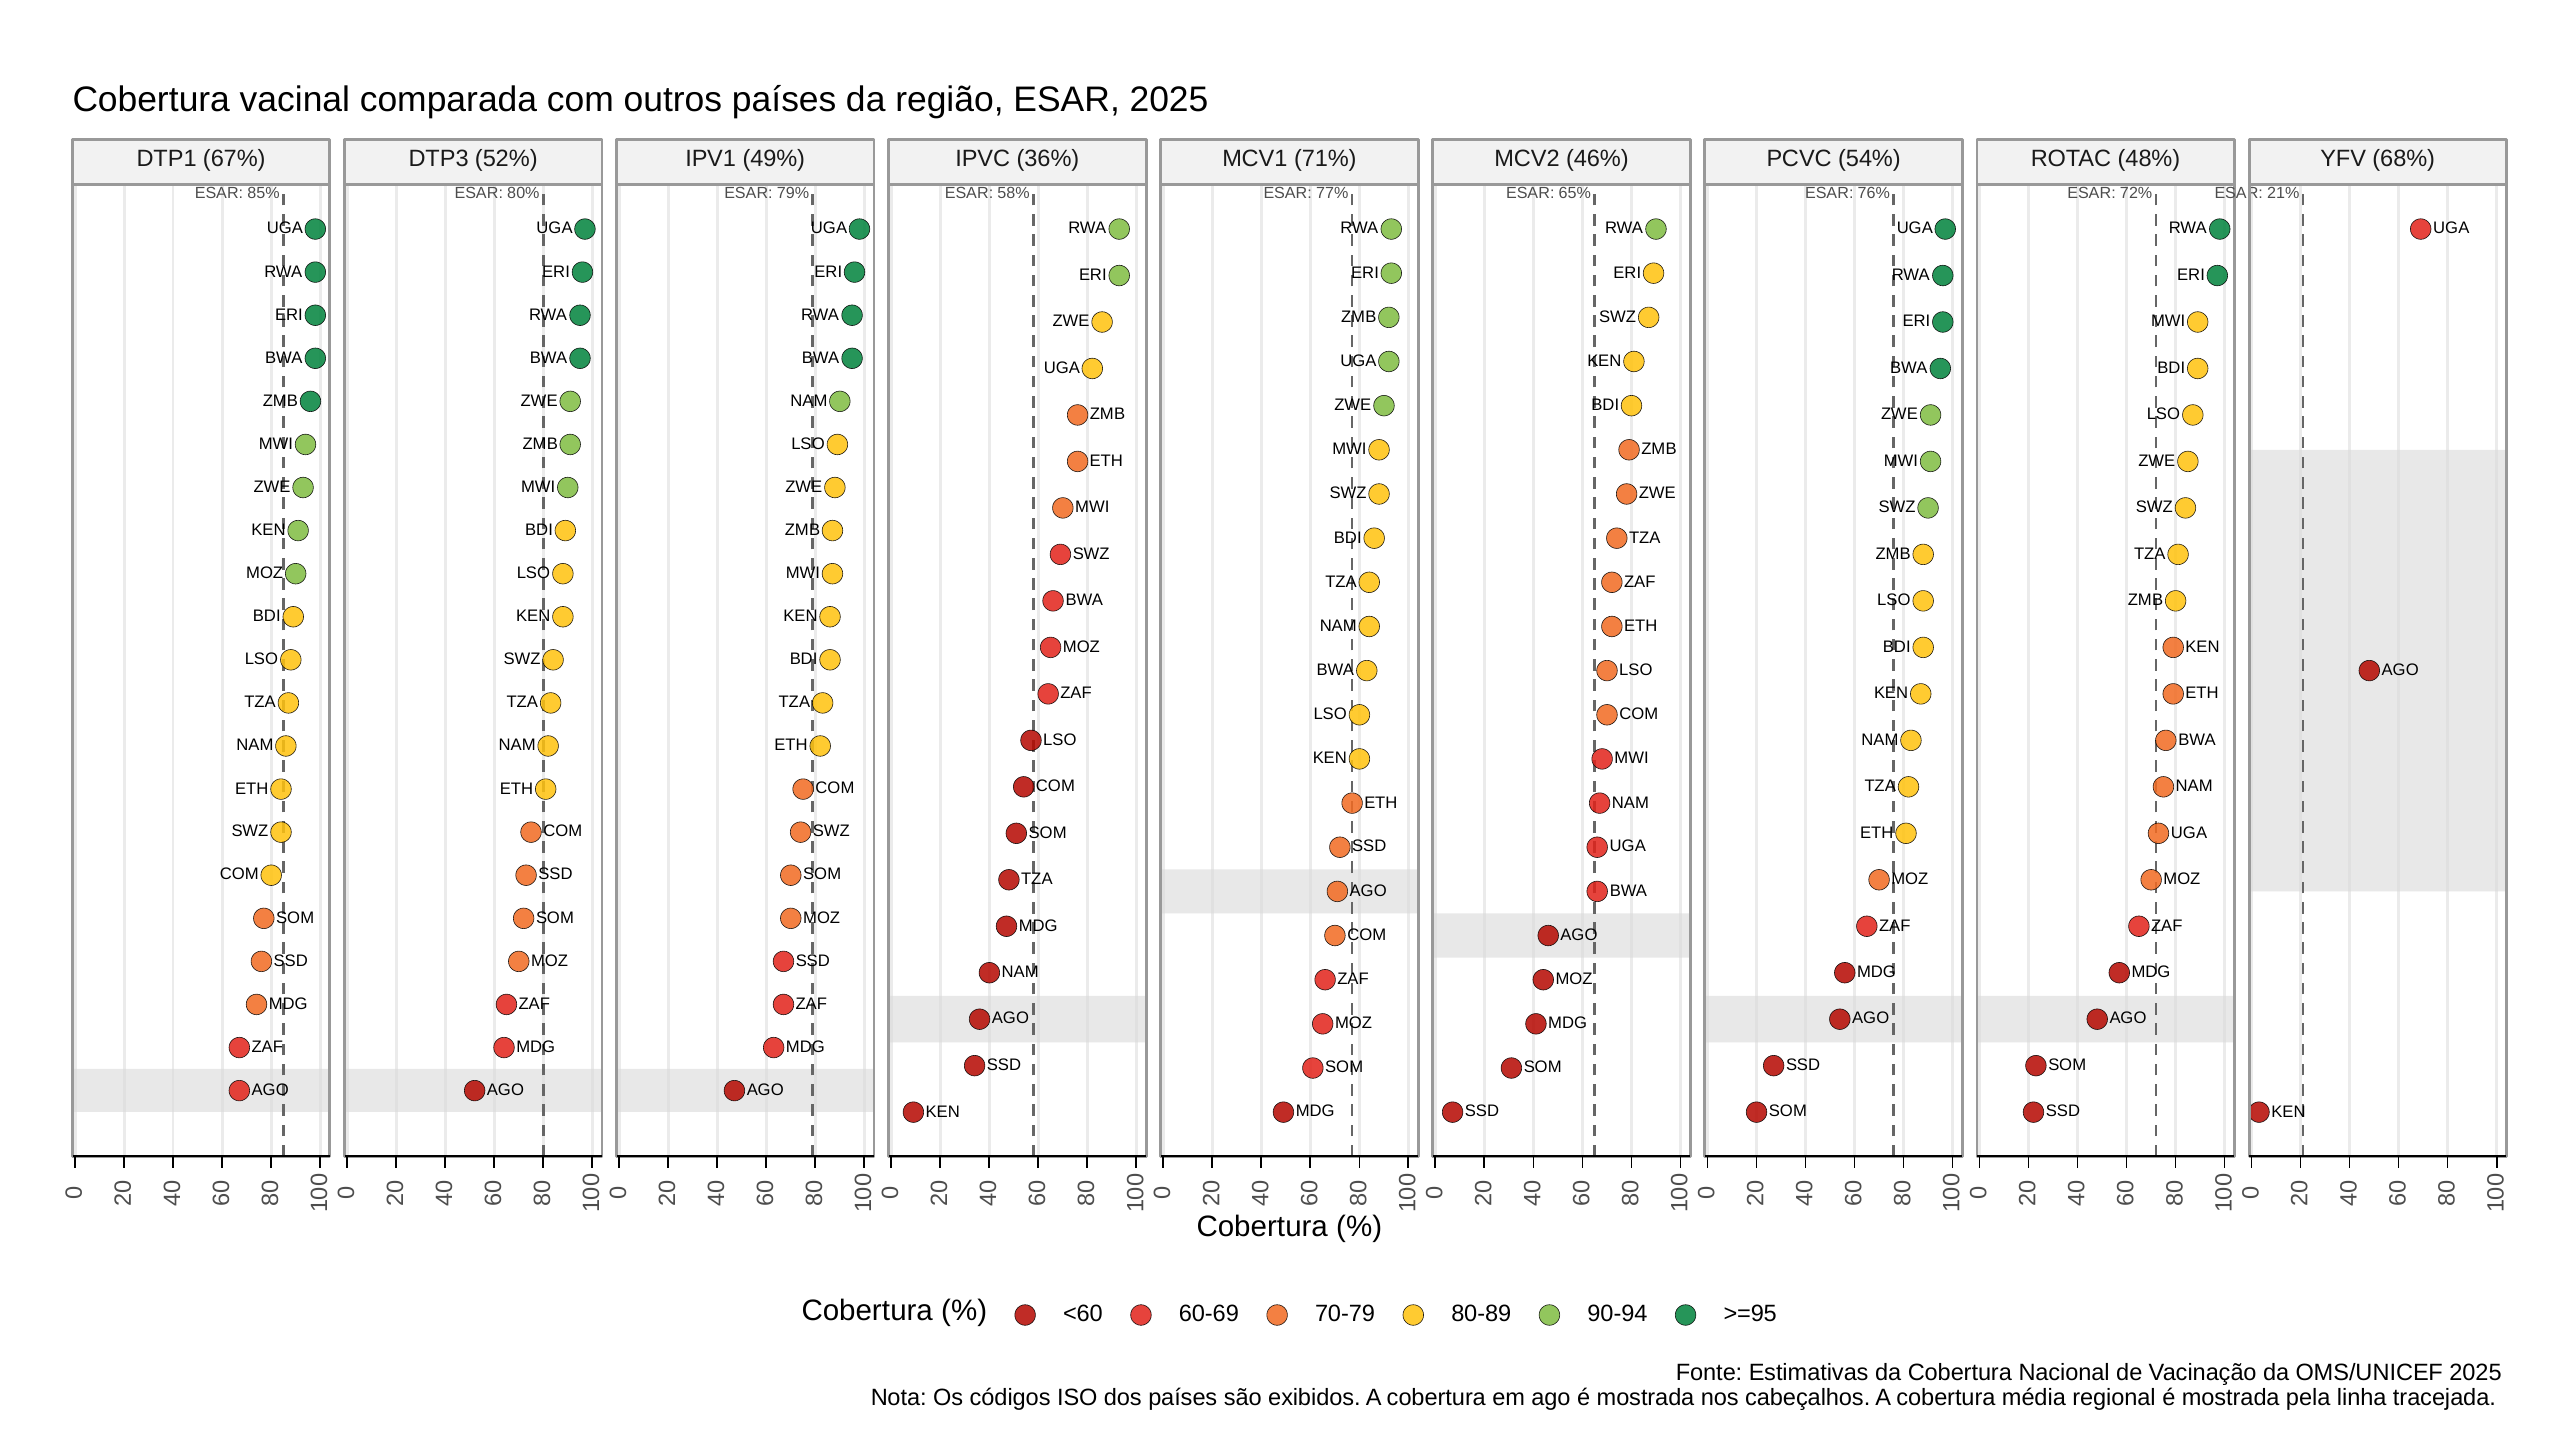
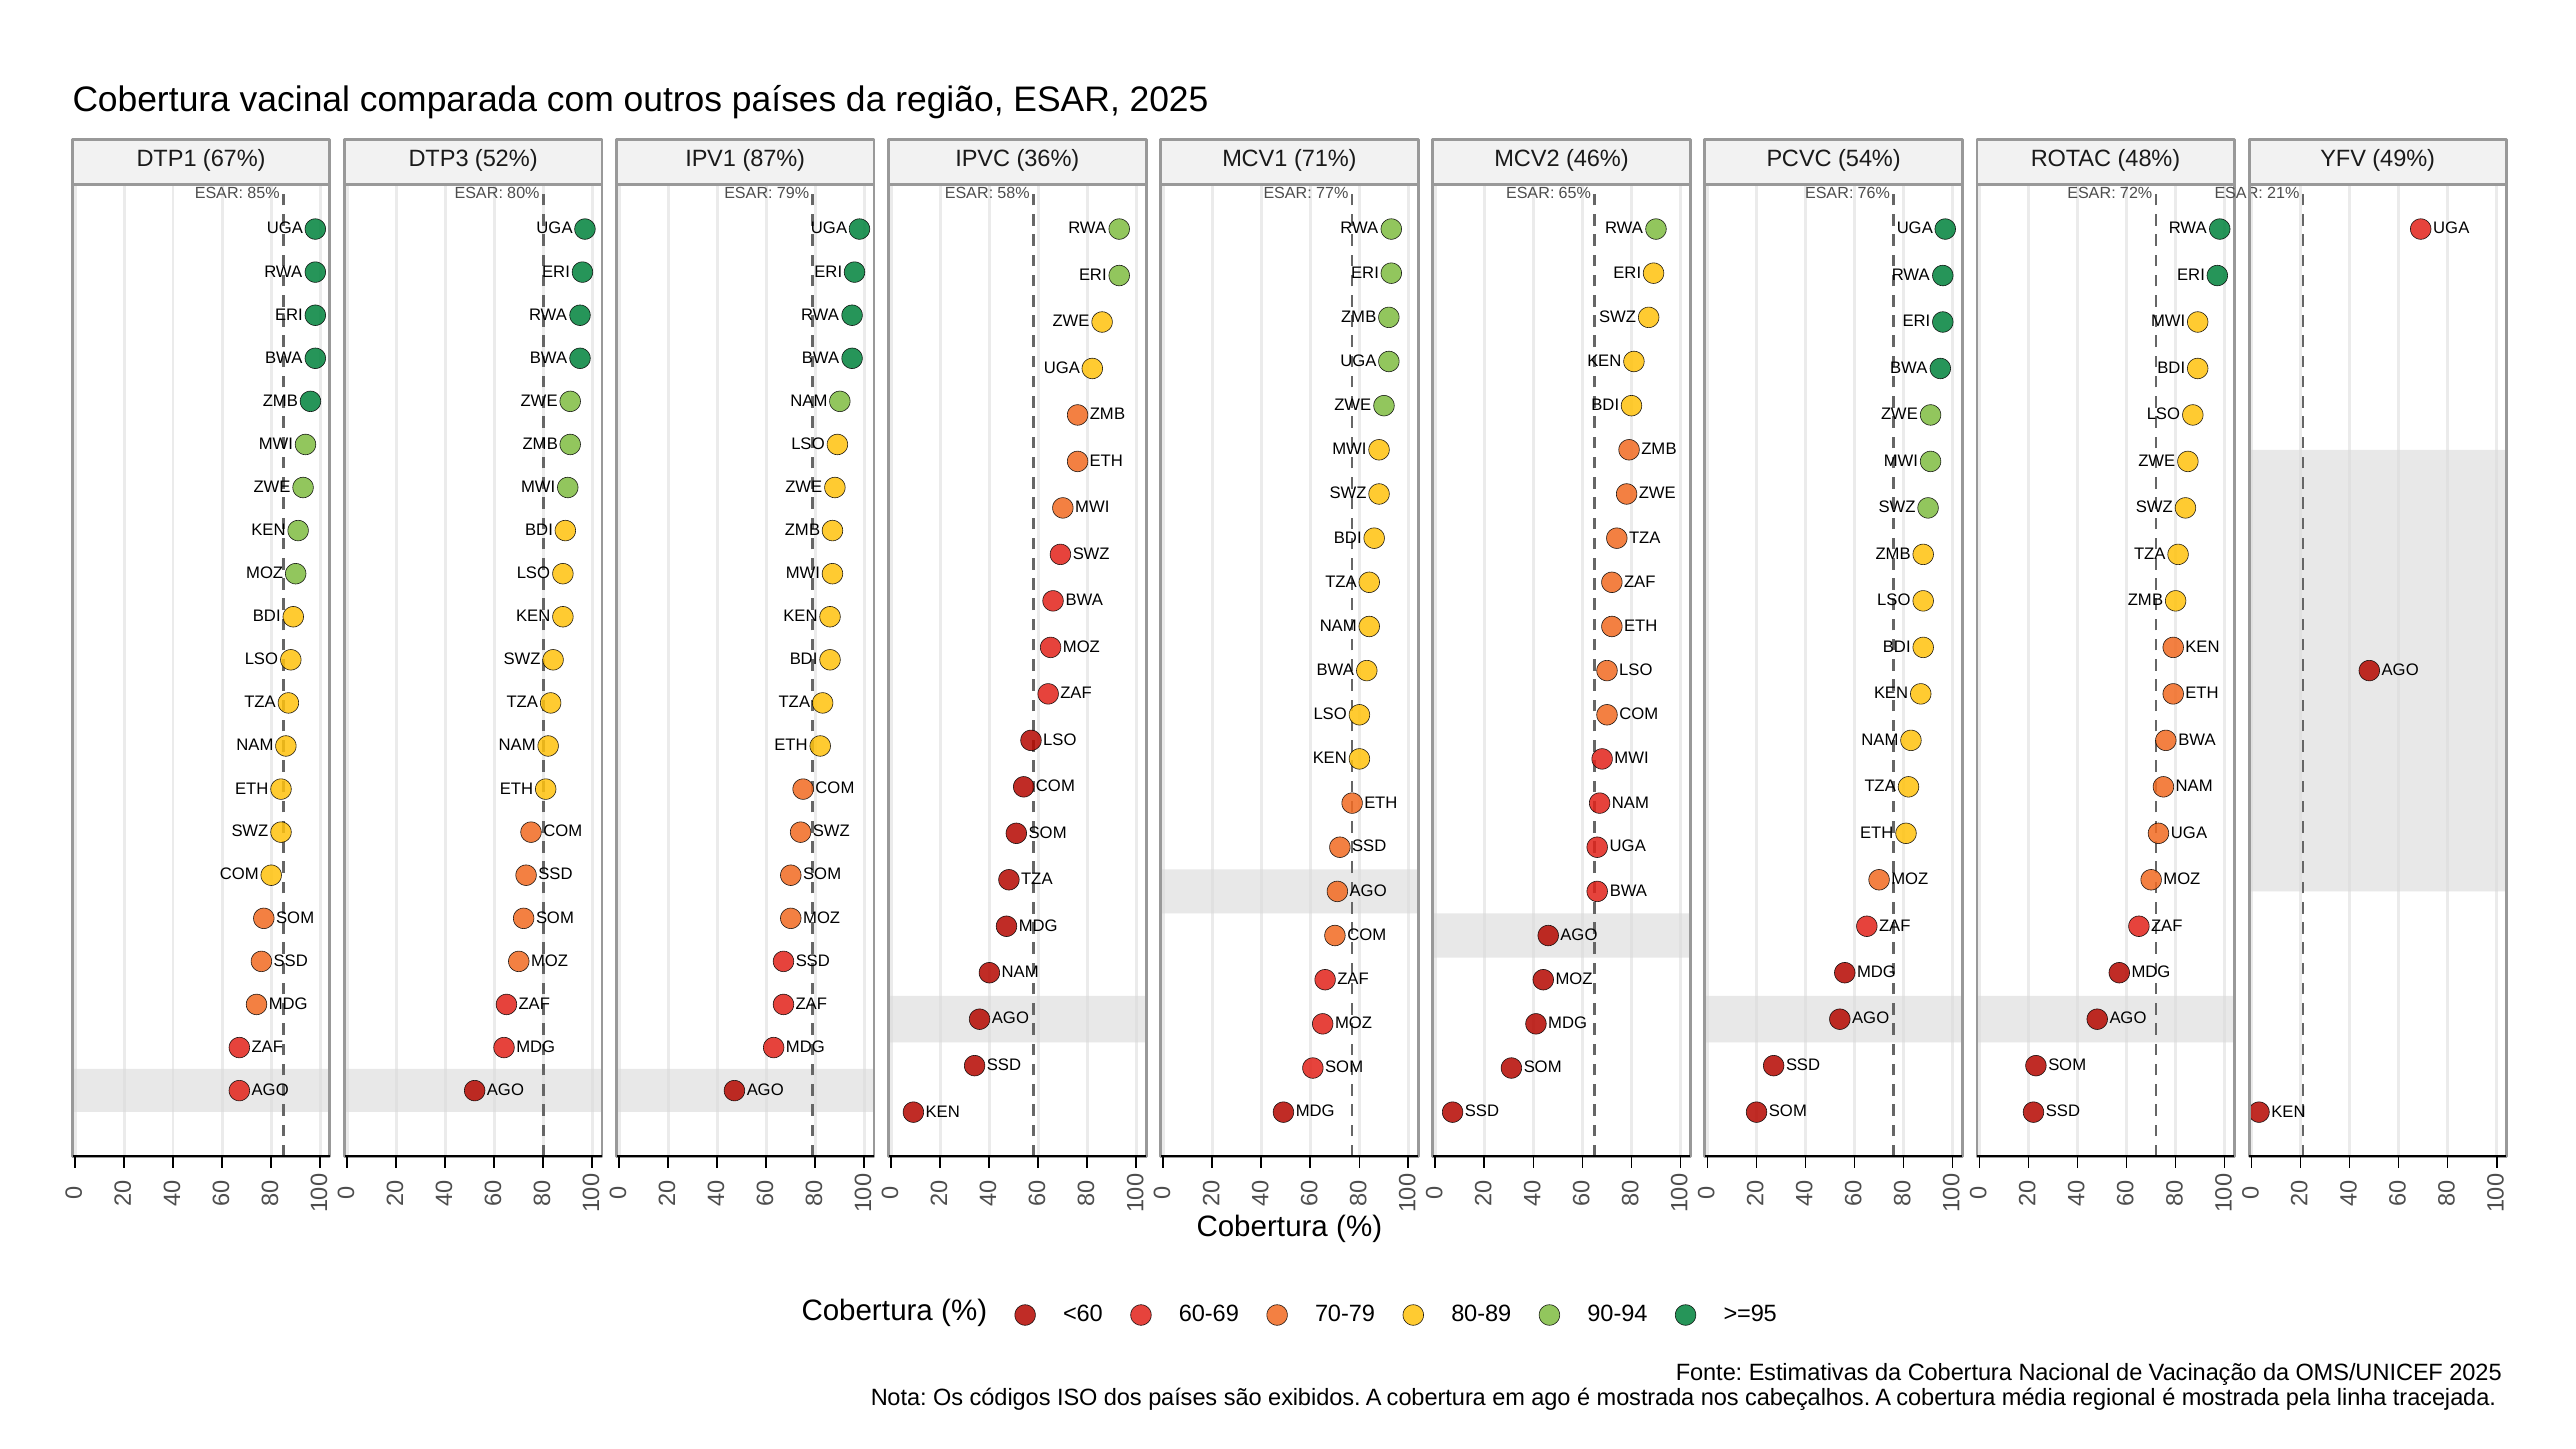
49%: 49% -> 87%
68%: 68% -> 49%
